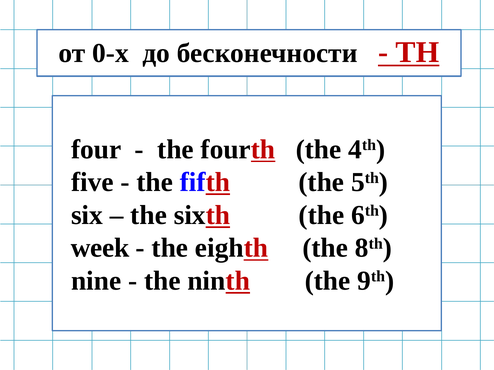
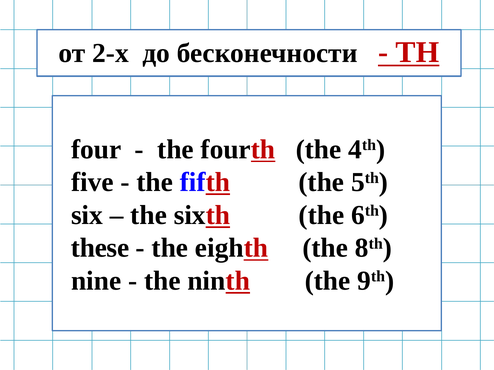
0-х: 0-х -> 2-х
week: week -> these
